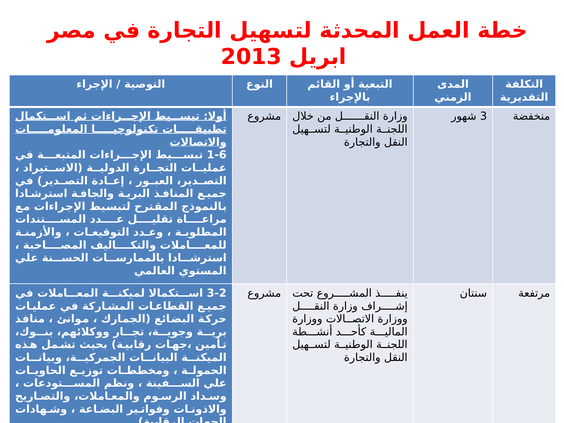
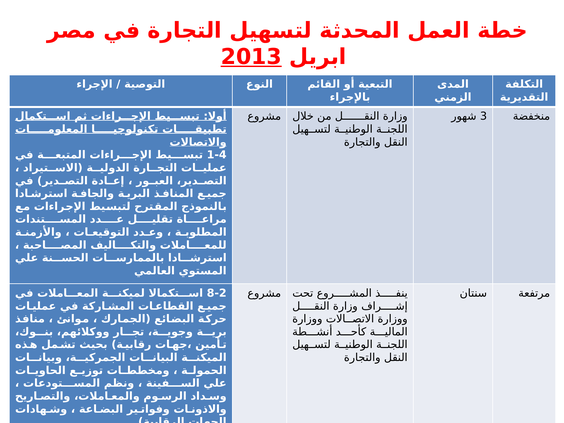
2013 underline: none -> present
1-6: 1-6 -> 1-4
3-2: 3-2 -> 8-2
